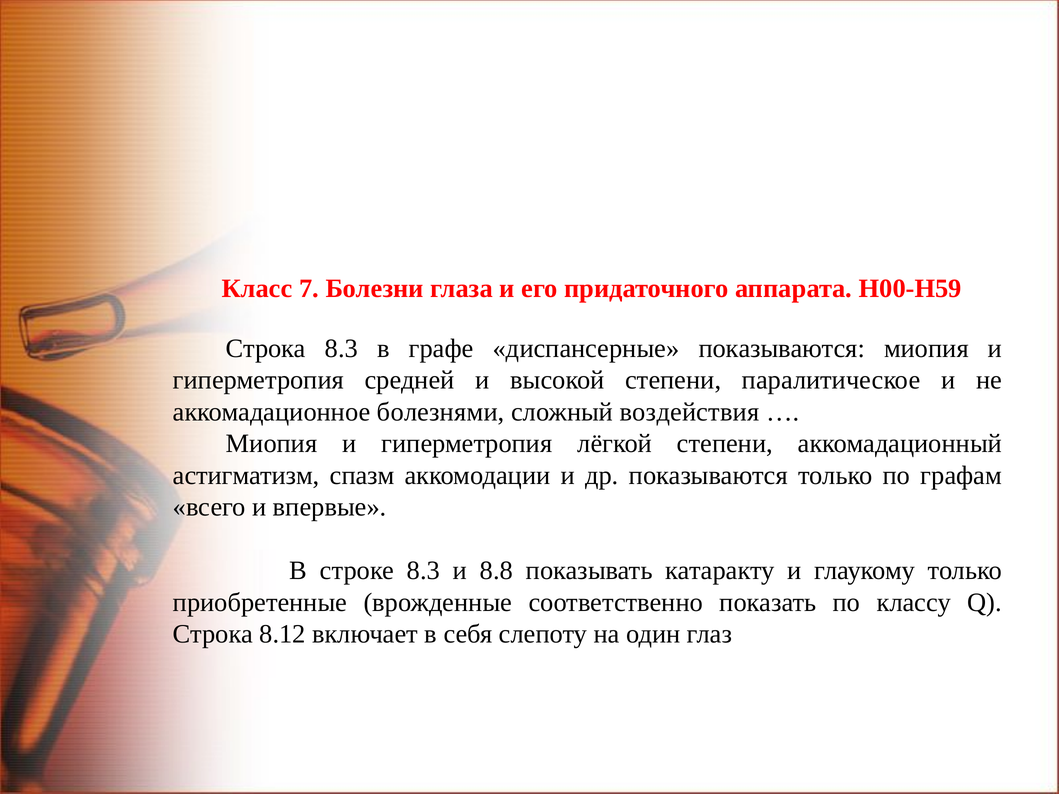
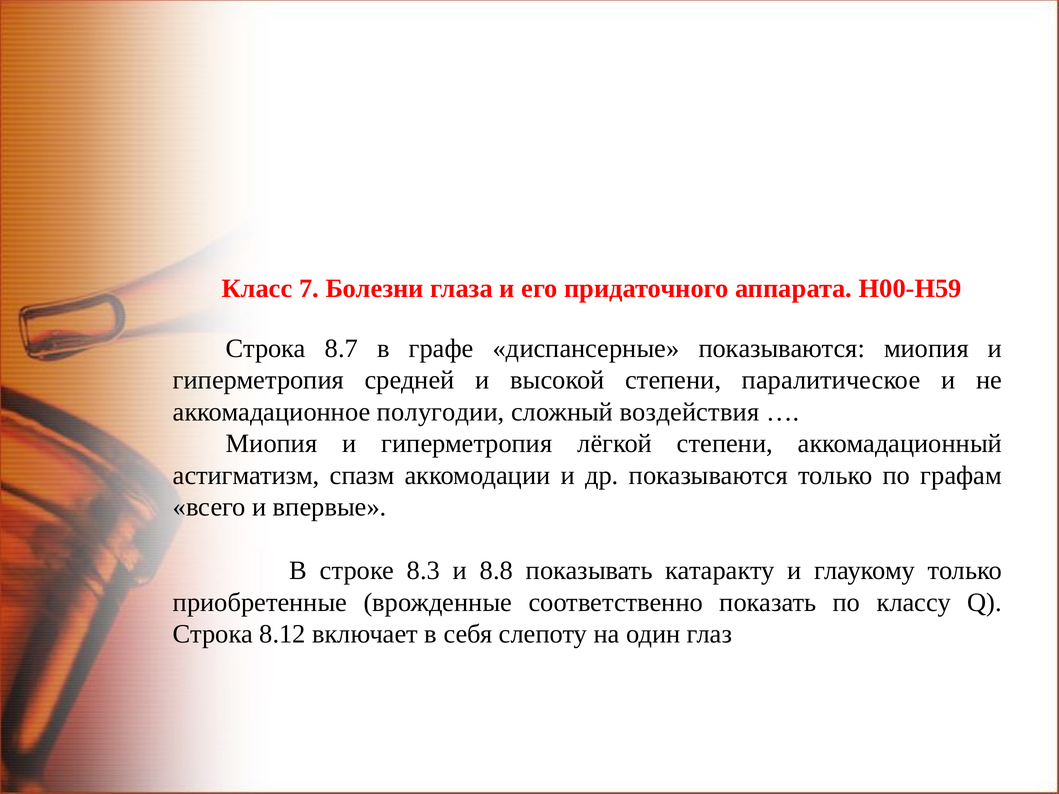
Строка 8.3: 8.3 -> 8.7
болезнями: болезнями -> полугодии
